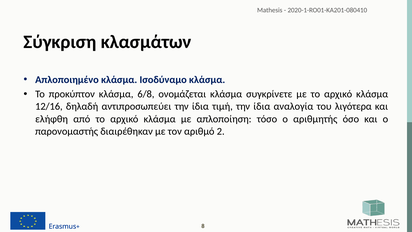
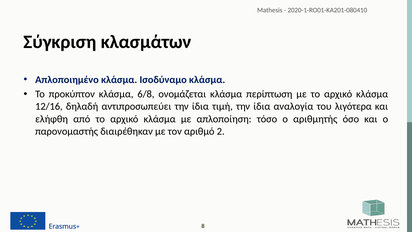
συγκρίνετε: συγκρίνετε -> περίπτωση
